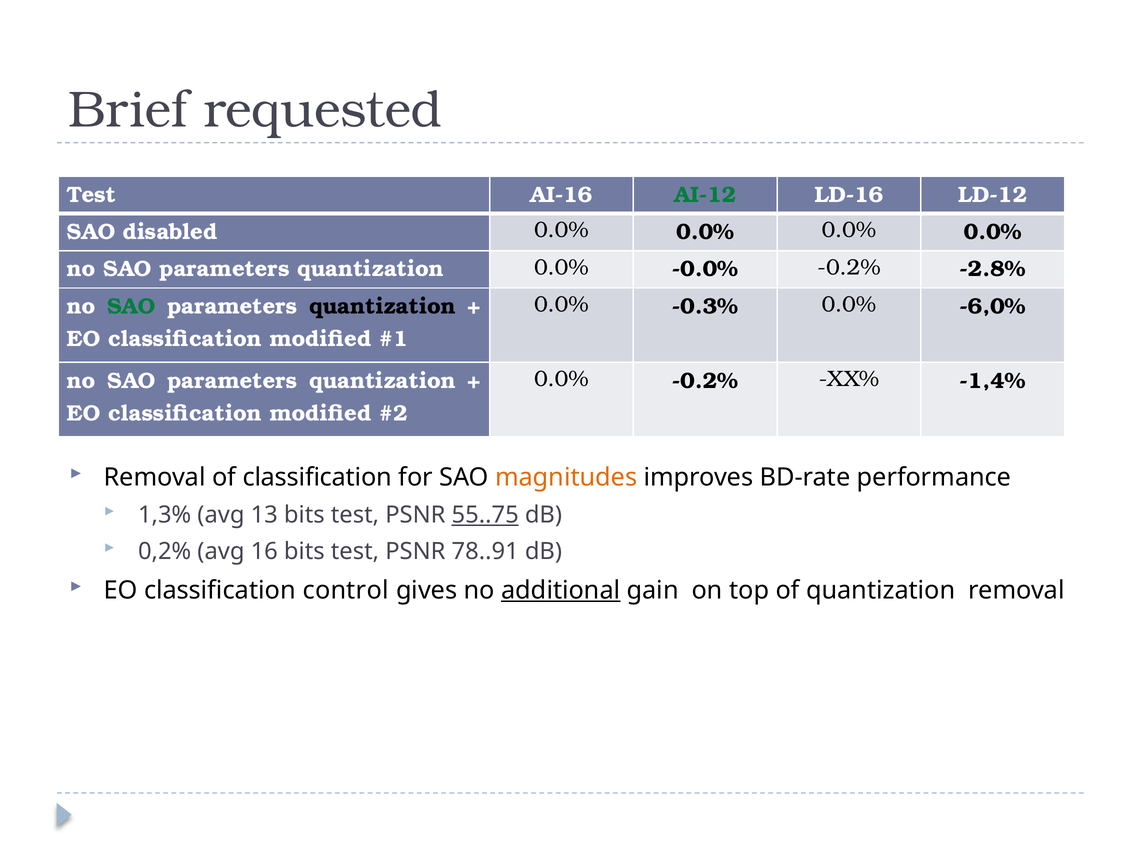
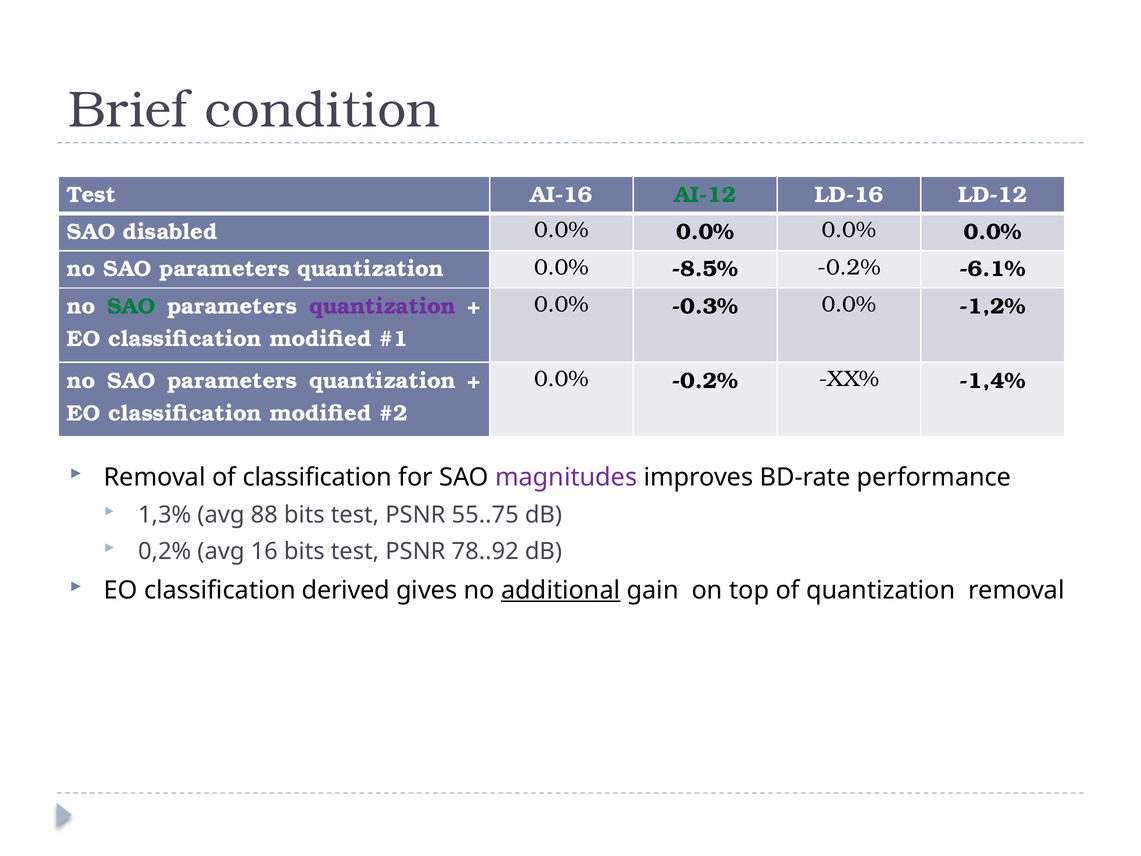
requested: requested -> condition
-0.0%: -0.0% -> -8.5%
-2.8%: -2.8% -> -6.1%
-6,0%: -6,0% -> -1,2%
quantization at (382, 306) colour: black -> purple
magnitudes colour: orange -> purple
13: 13 -> 88
55..75 underline: present -> none
78..91: 78..91 -> 78..92
control: control -> derived
